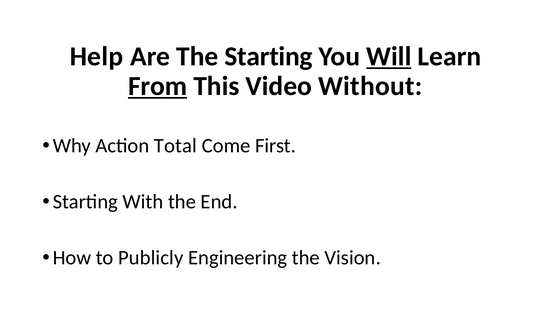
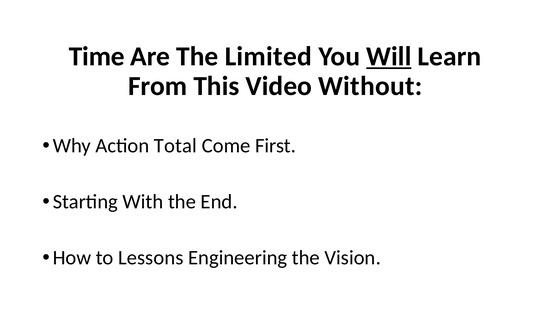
Help: Help -> Time
The Starting: Starting -> Limited
From underline: present -> none
Publicly: Publicly -> Lessons
